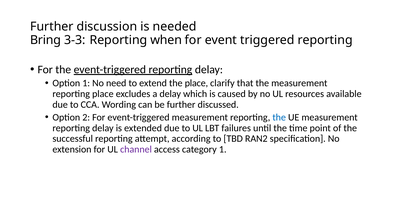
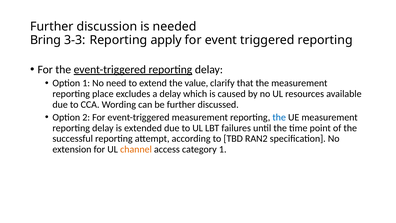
when: when -> apply
the place: place -> value
channel colour: purple -> orange
